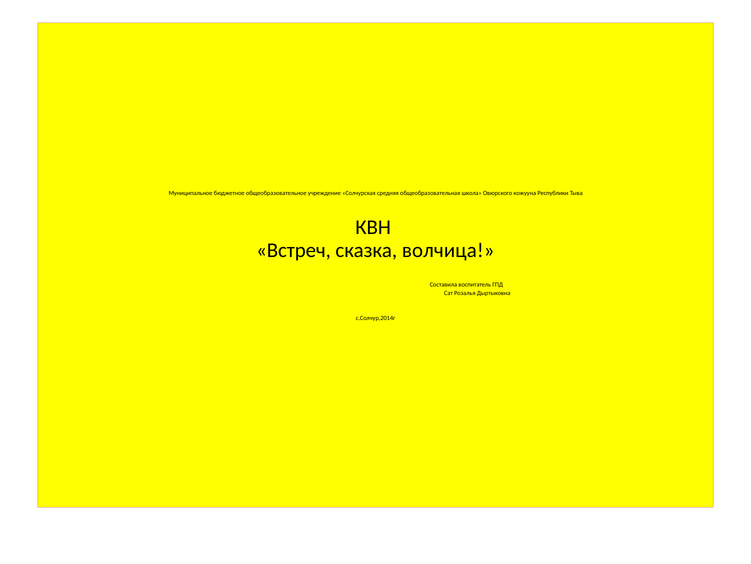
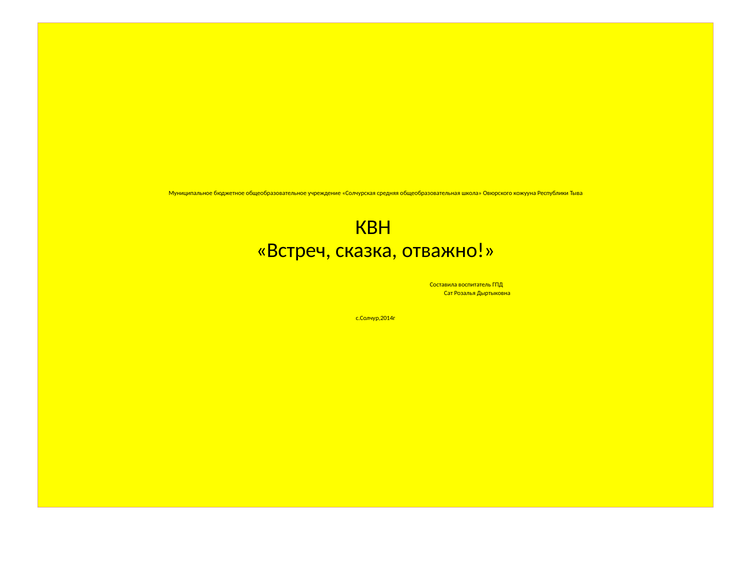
волчица: волчица -> отважно
